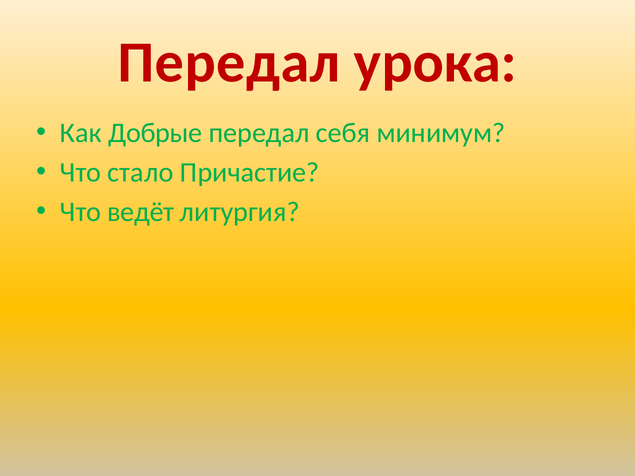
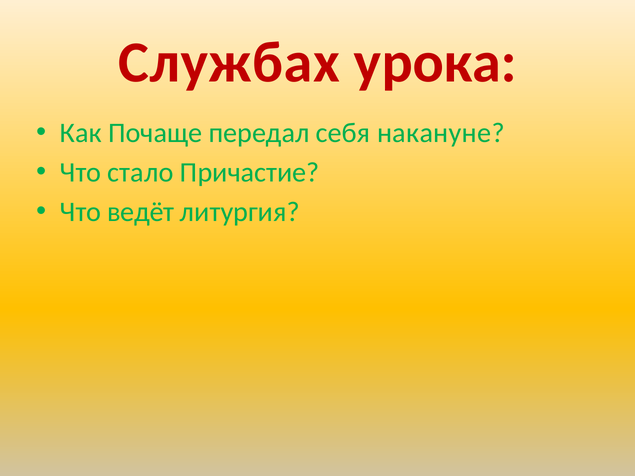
Передал at (229, 63): Передал -> Службах
Добрые: Добрые -> Почаще
минимум: минимум -> накануне
